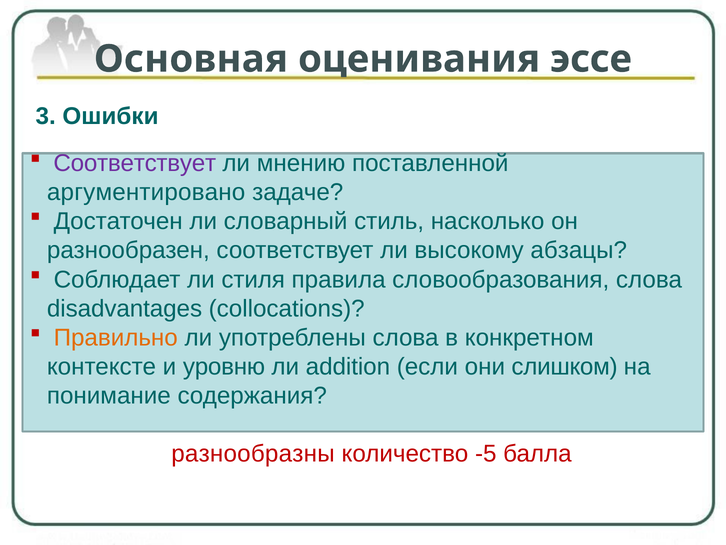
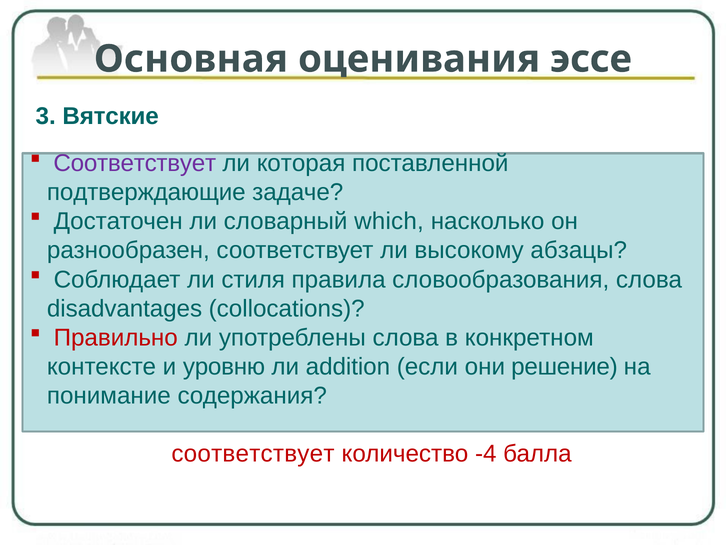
Ошибки: Ошибки -> Вятские
мнению: мнению -> которая
аргументировано: аргументировано -> подтверждающие
стиль: стиль -> which
Правильно colour: orange -> red
слишком: слишком -> решение
разнообразны at (253, 453): разнообразны -> соответствует
-5: -5 -> -4
